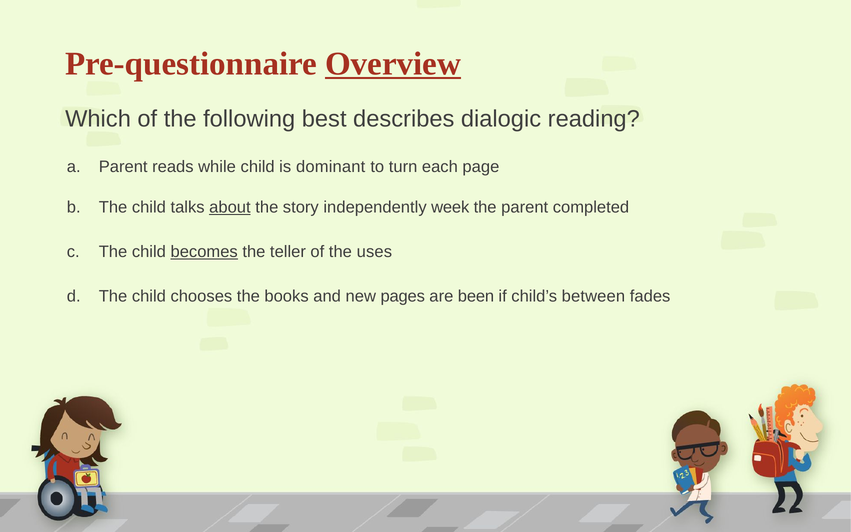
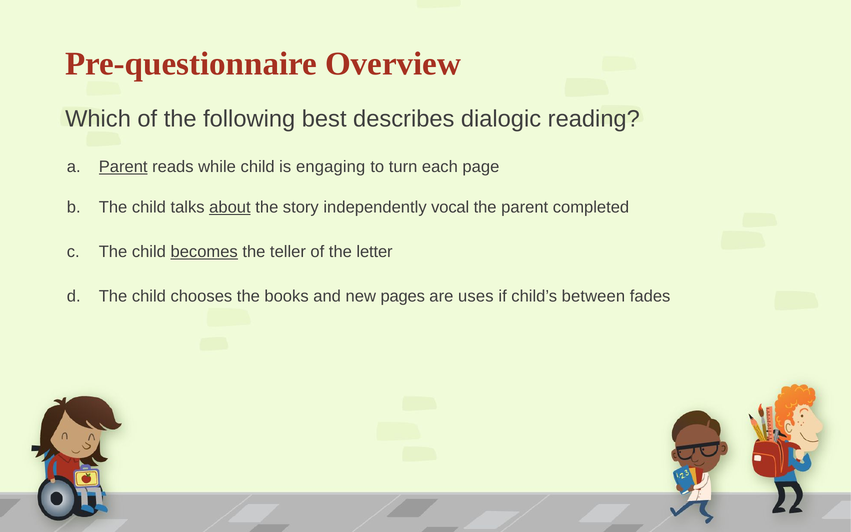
Overview underline: present -> none
Parent at (123, 167) underline: none -> present
dominant: dominant -> engaging
week: week -> vocal
uses: uses -> letter
been: been -> uses
